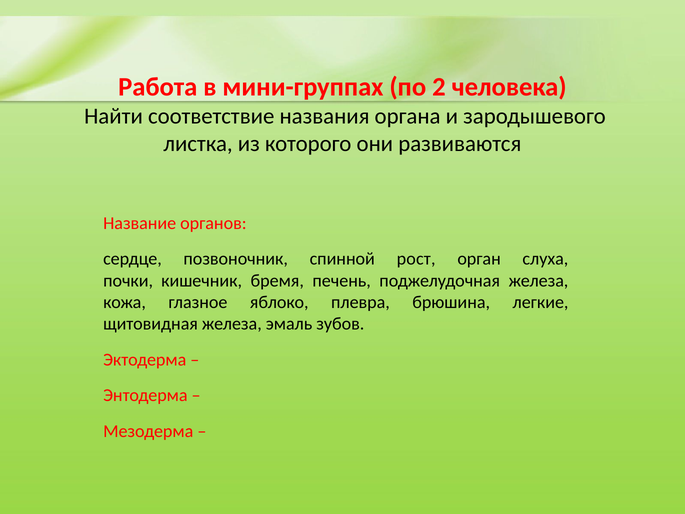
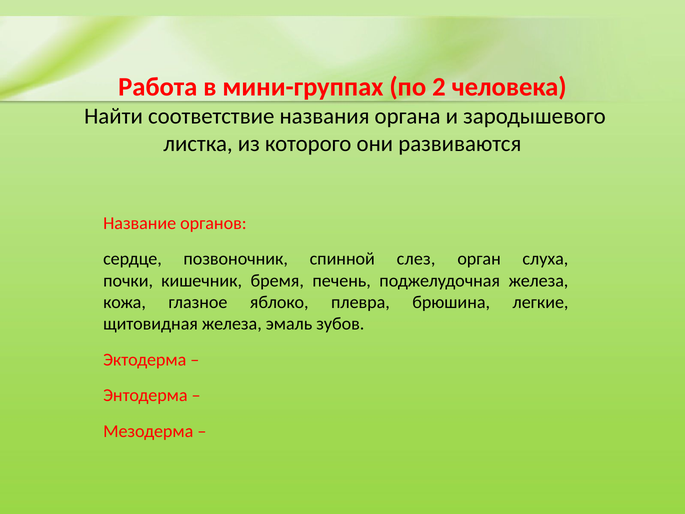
рост: рост -> слез
